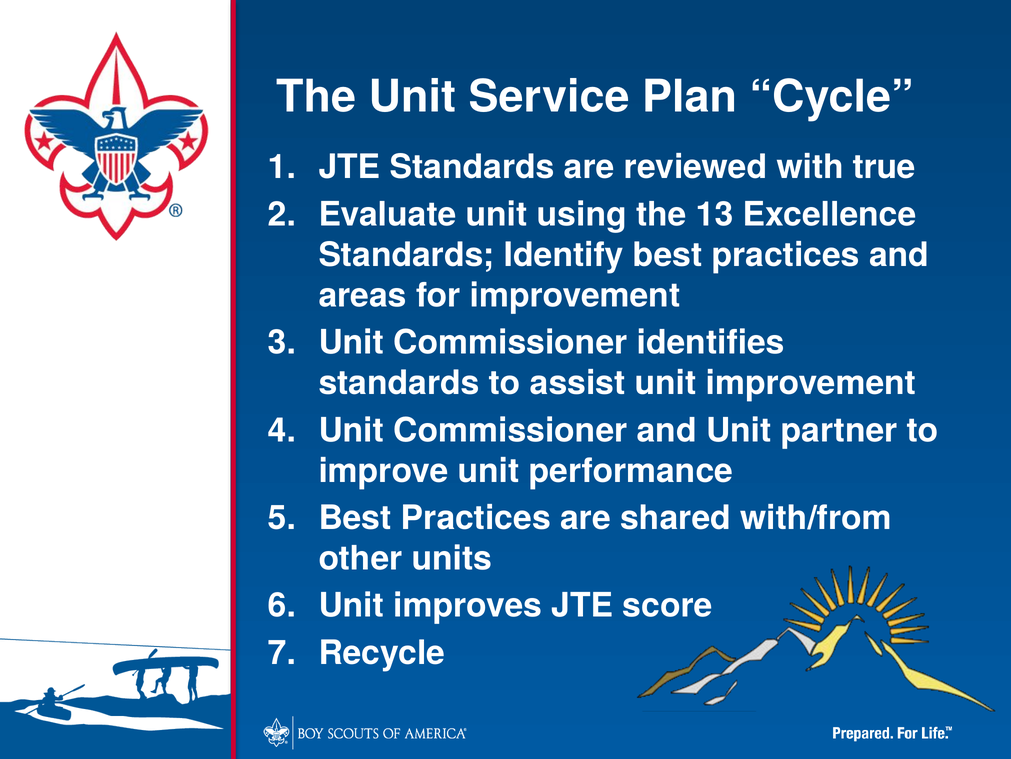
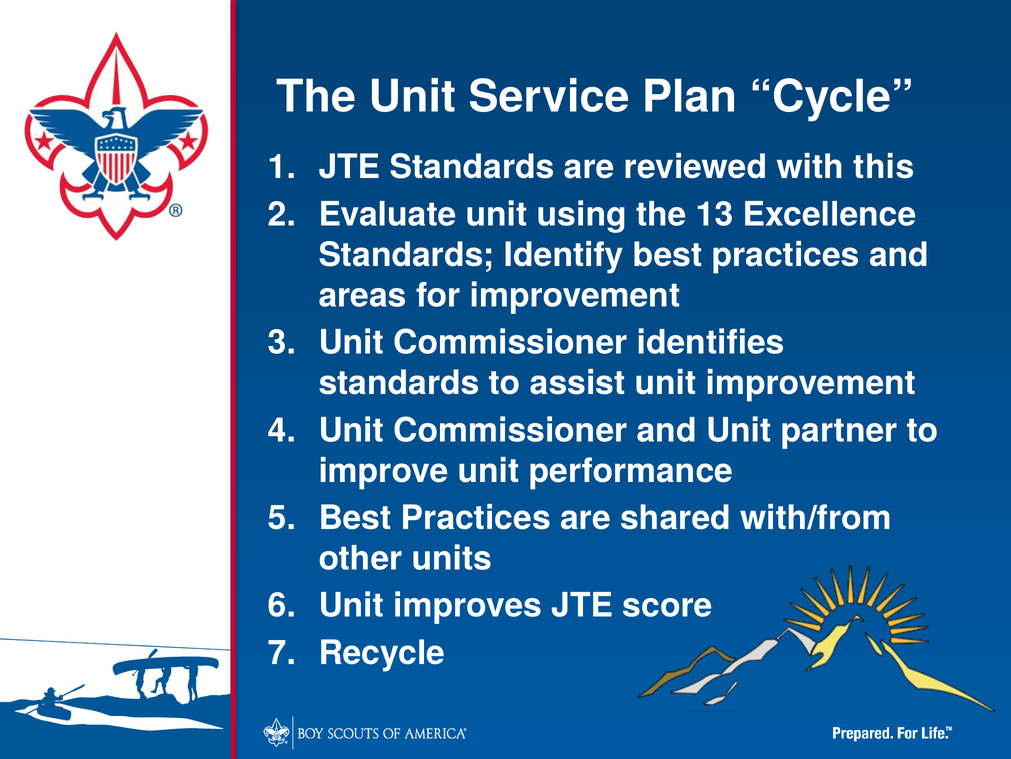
true: true -> this
